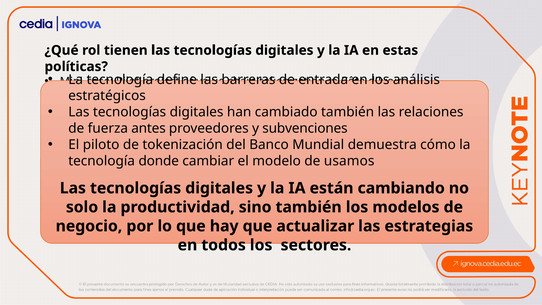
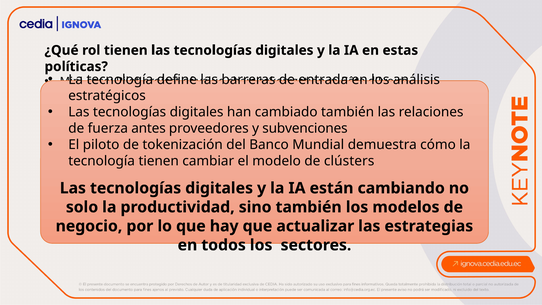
tecnología donde: donde -> tienen
usamos: usamos -> clústers
